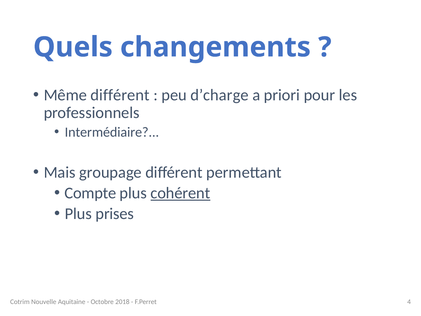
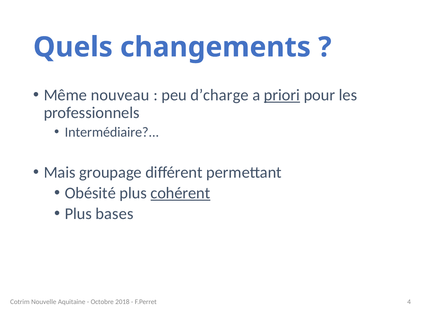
Même différent: différent -> nouveau
priori underline: none -> present
Compte: Compte -> Obésité
prises: prises -> bases
